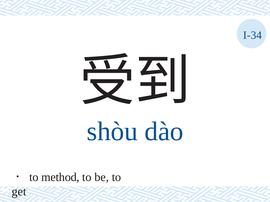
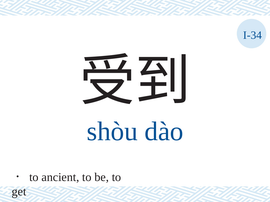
method: method -> ancient
